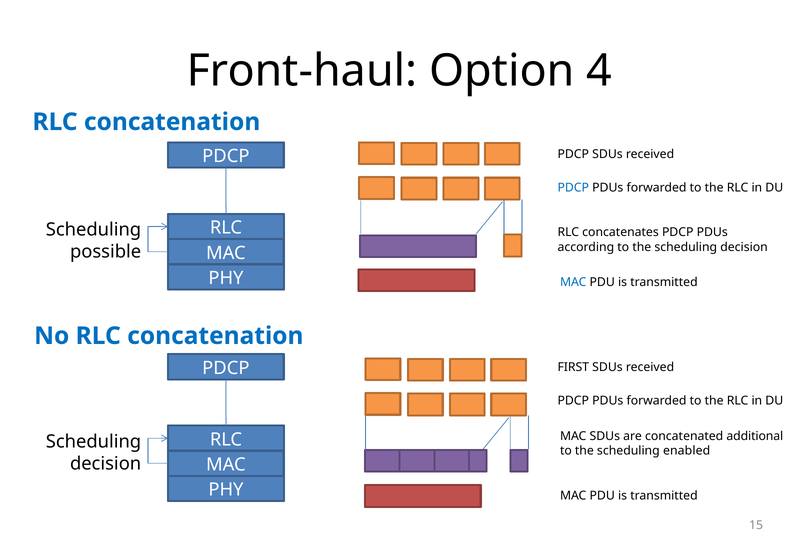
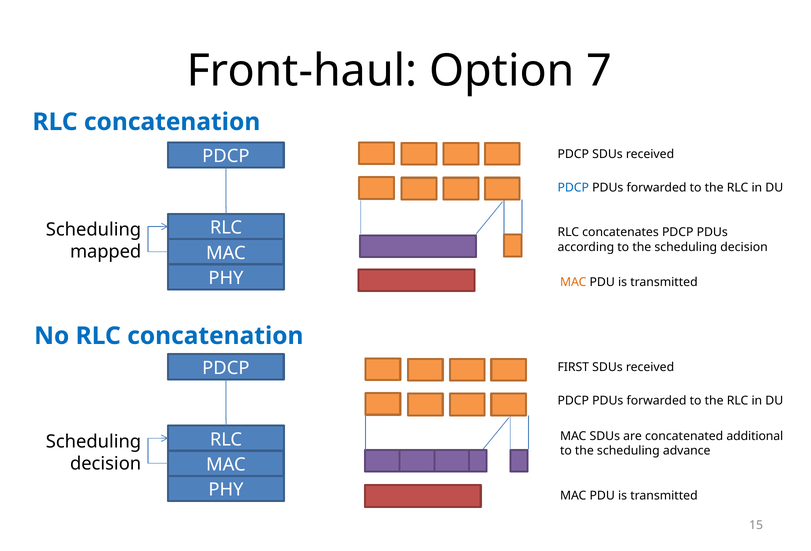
4: 4 -> 7
possible: possible -> mapped
MAC at (573, 283) colour: blue -> orange
enabled: enabled -> advance
